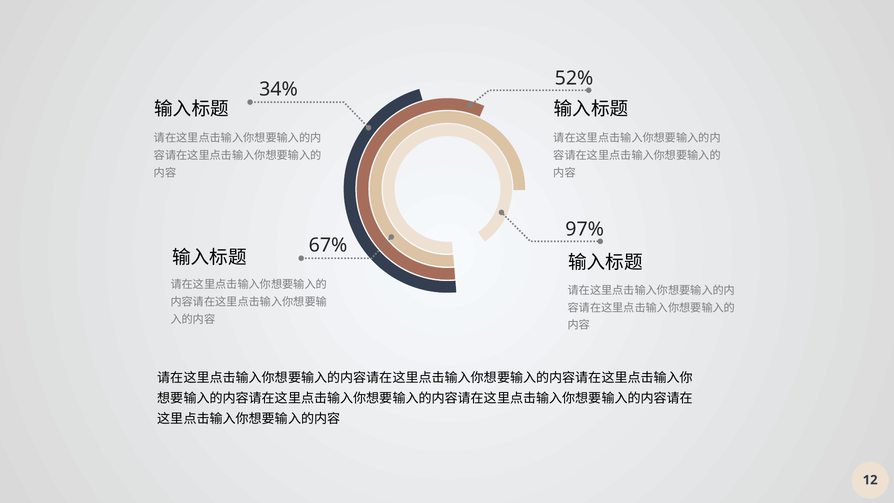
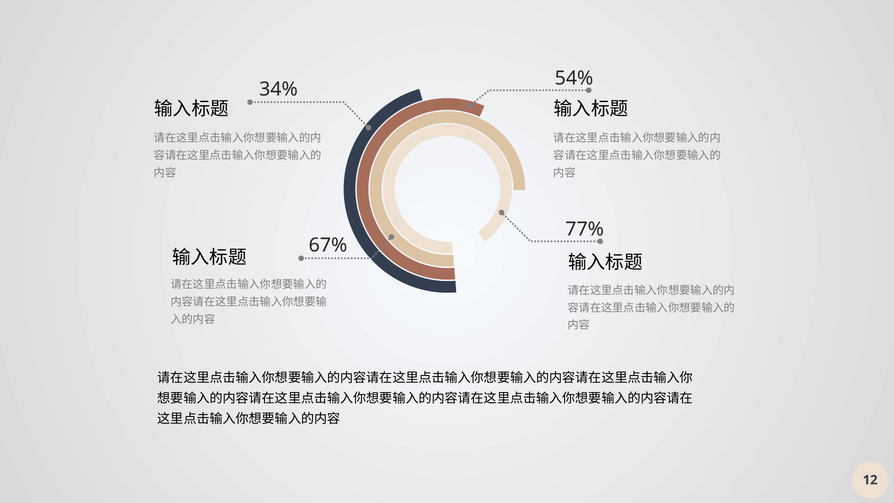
52%: 52% -> 54%
97%: 97% -> 77%
